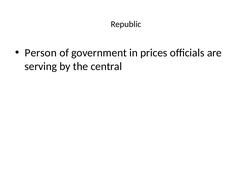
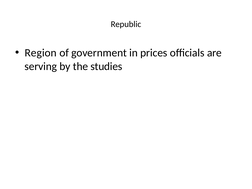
Person: Person -> Region
central: central -> studies
